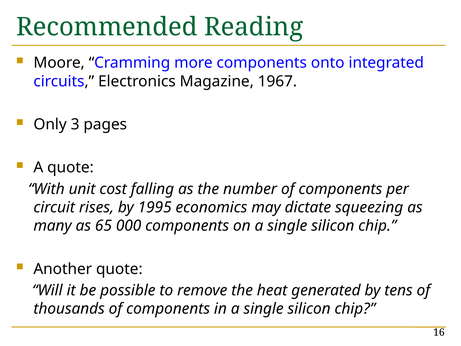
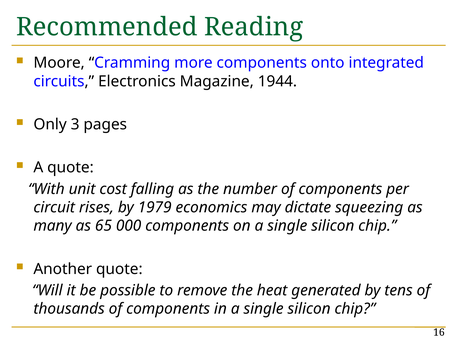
1967: 1967 -> 1944
1995: 1995 -> 1979
